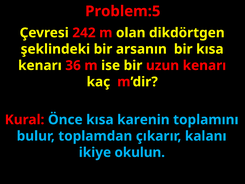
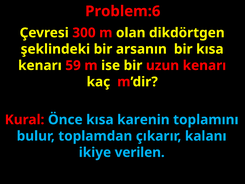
Problem:5: Problem:5 -> Problem:6
242: 242 -> 300
36: 36 -> 59
okulun: okulun -> verilen
